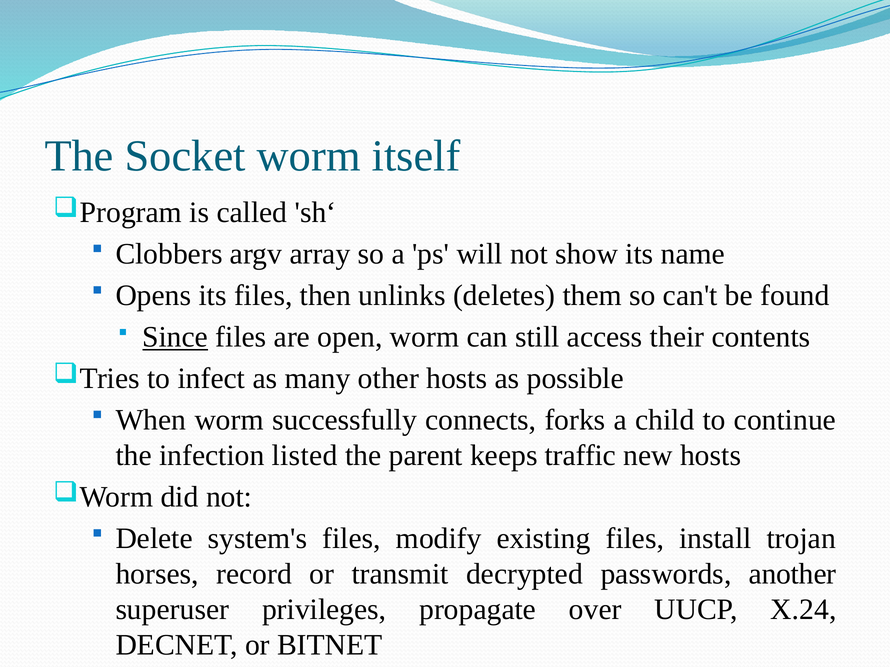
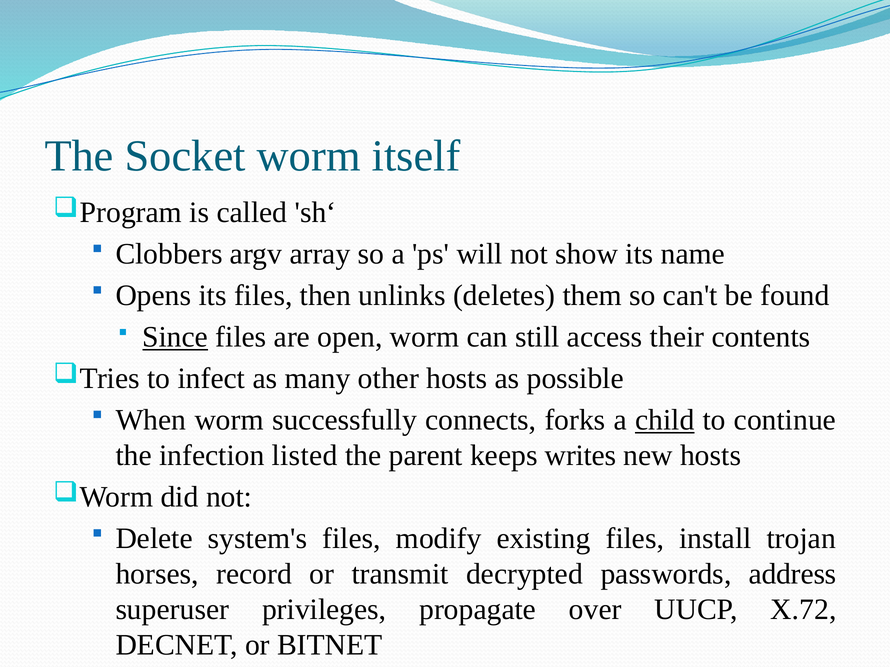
child underline: none -> present
traffic: traffic -> writes
another: another -> address
X.24: X.24 -> X.72
